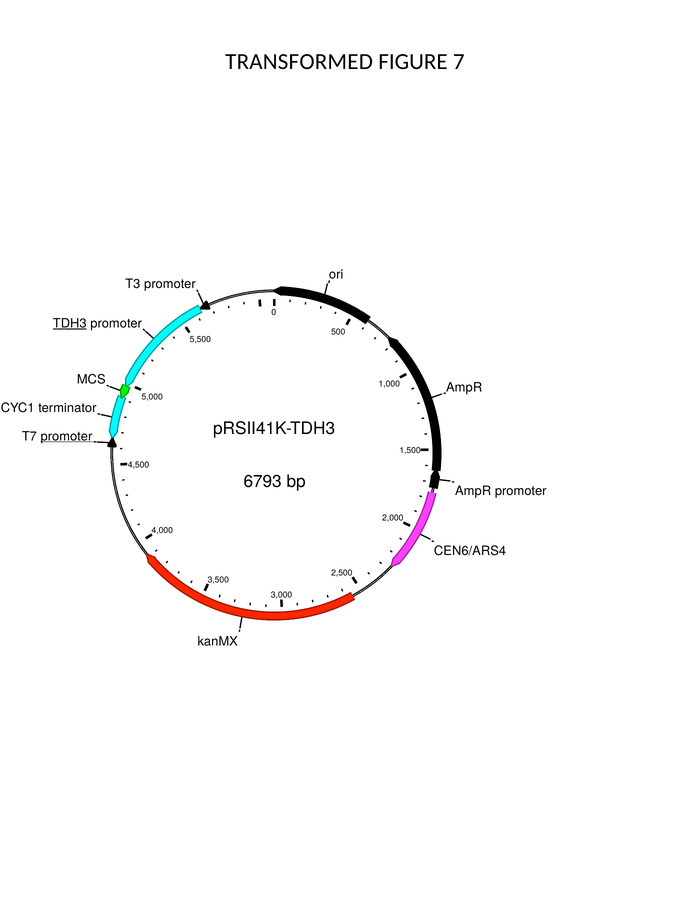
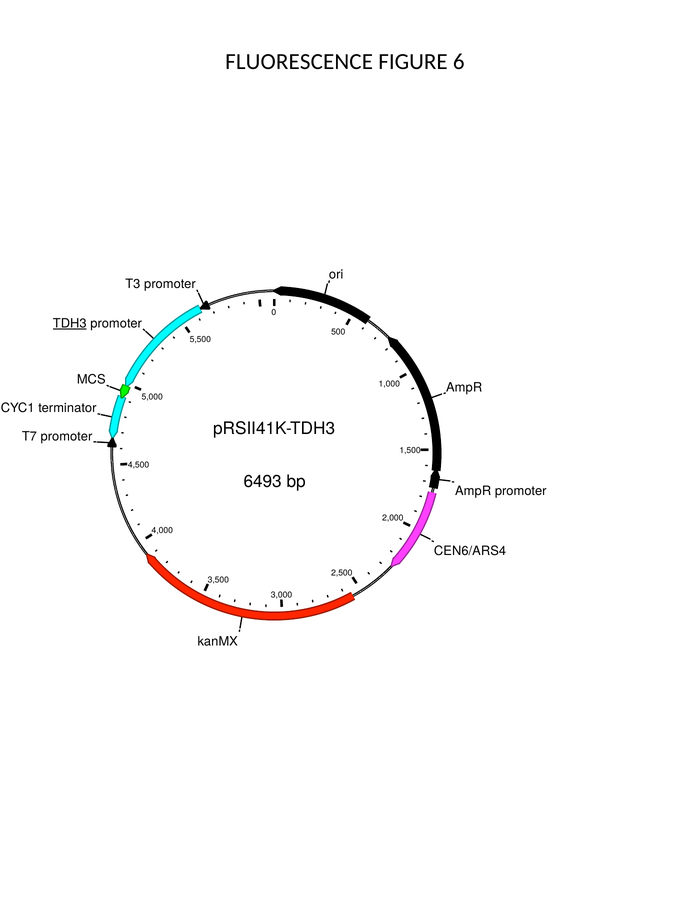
TRANSFORMED: TRANSFORMED -> FLUORESCENCE
7: 7 -> 6
promoter at (66, 436) underline: present -> none
6793: 6793 -> 6493
